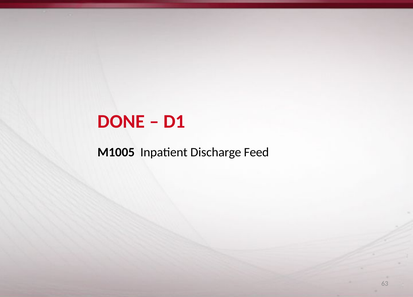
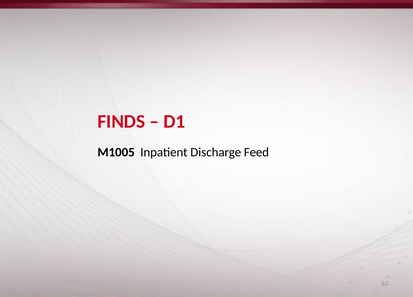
DONE: DONE -> FINDS
